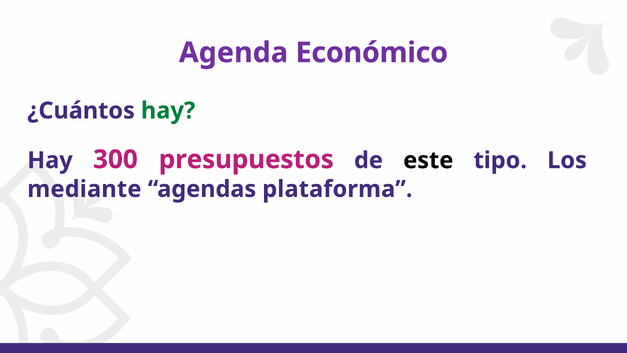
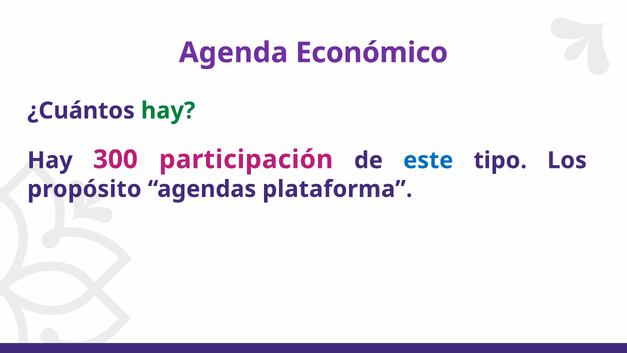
presupuestos: presupuestos -> participación
este colour: black -> blue
mediante: mediante -> propósito
